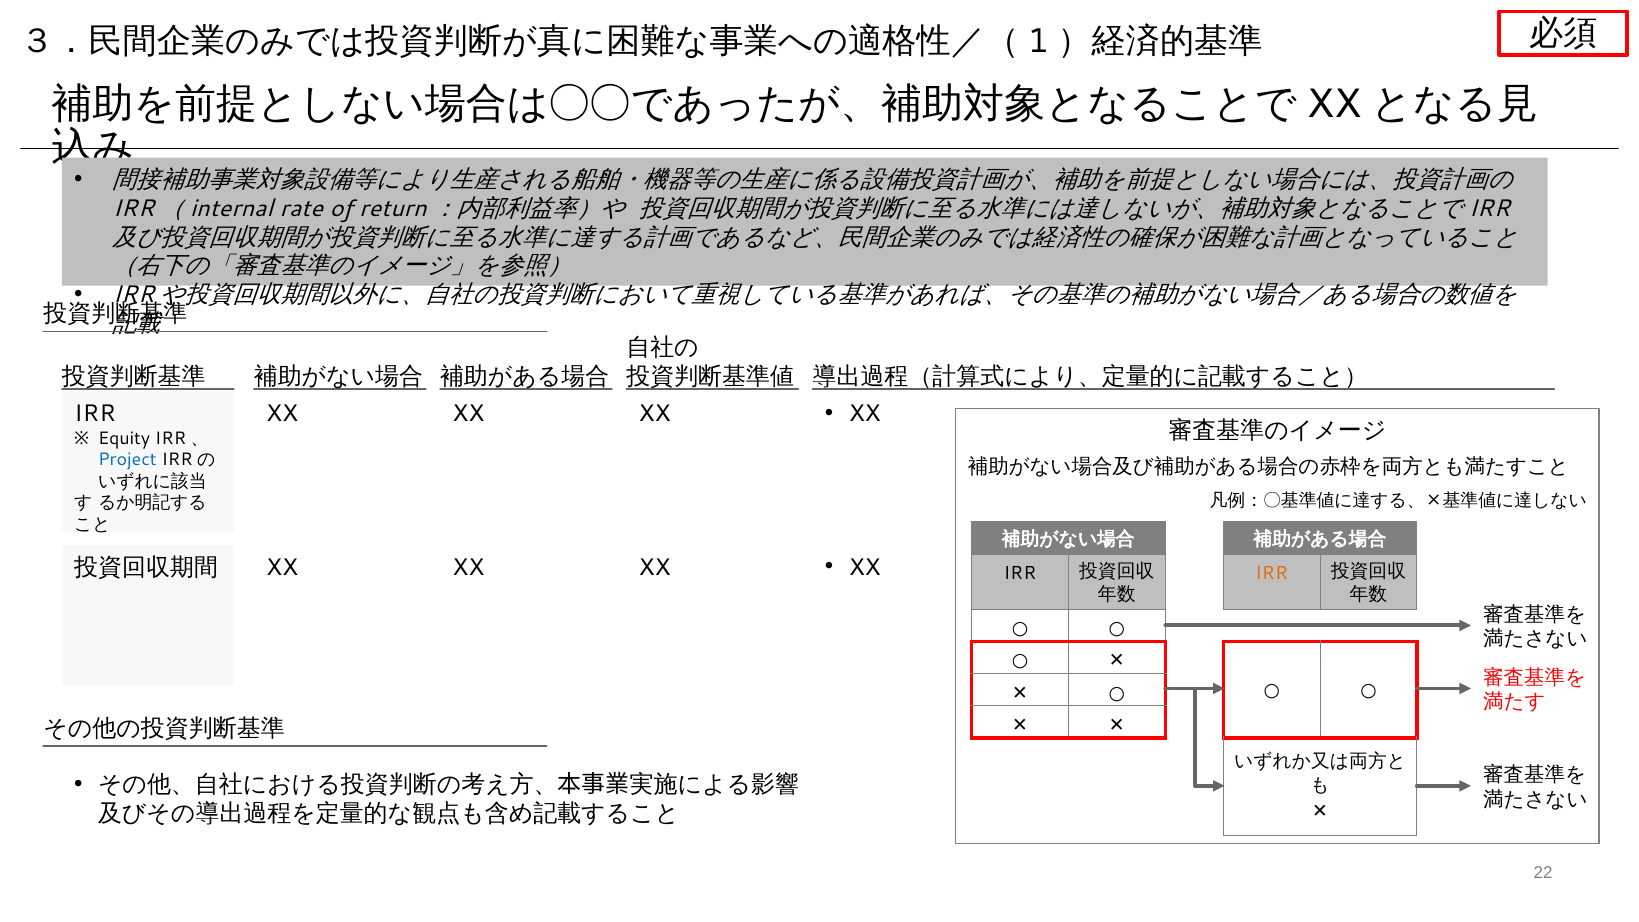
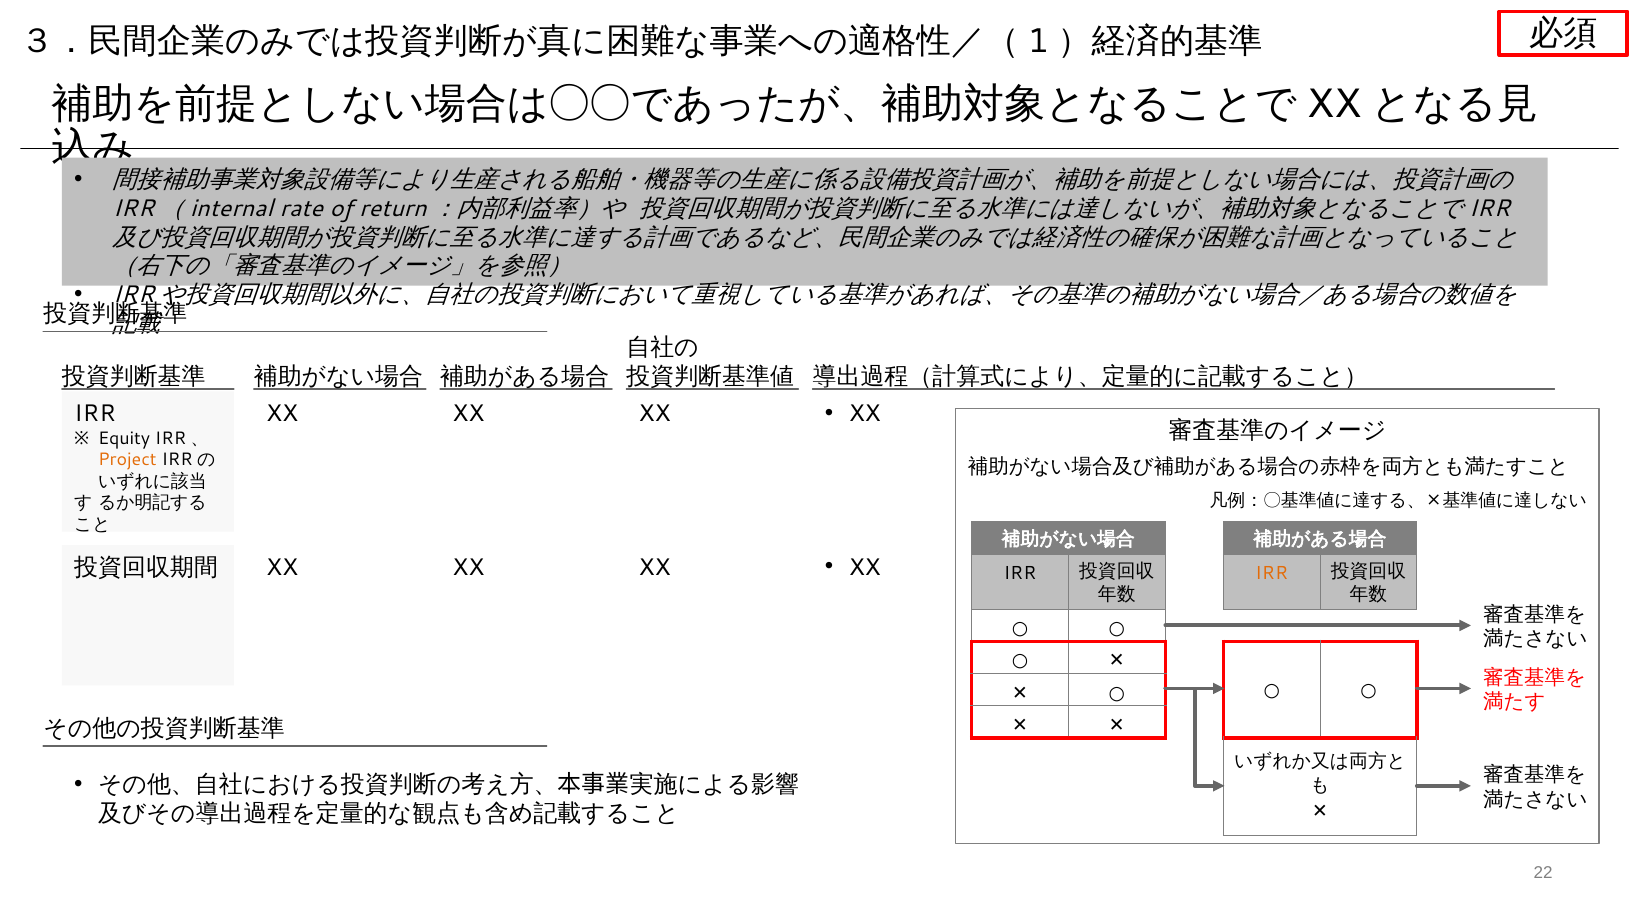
Project colour: blue -> orange
